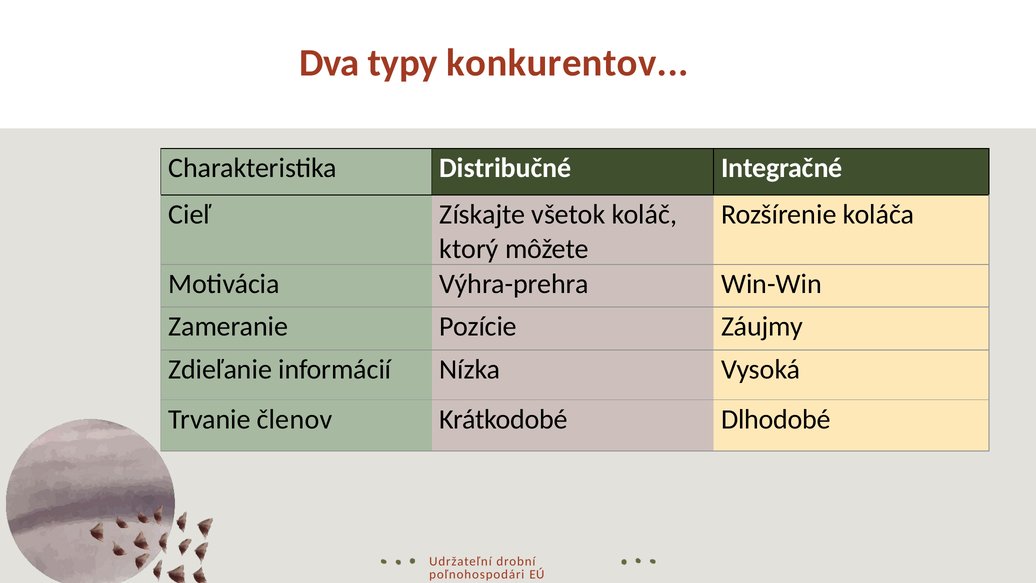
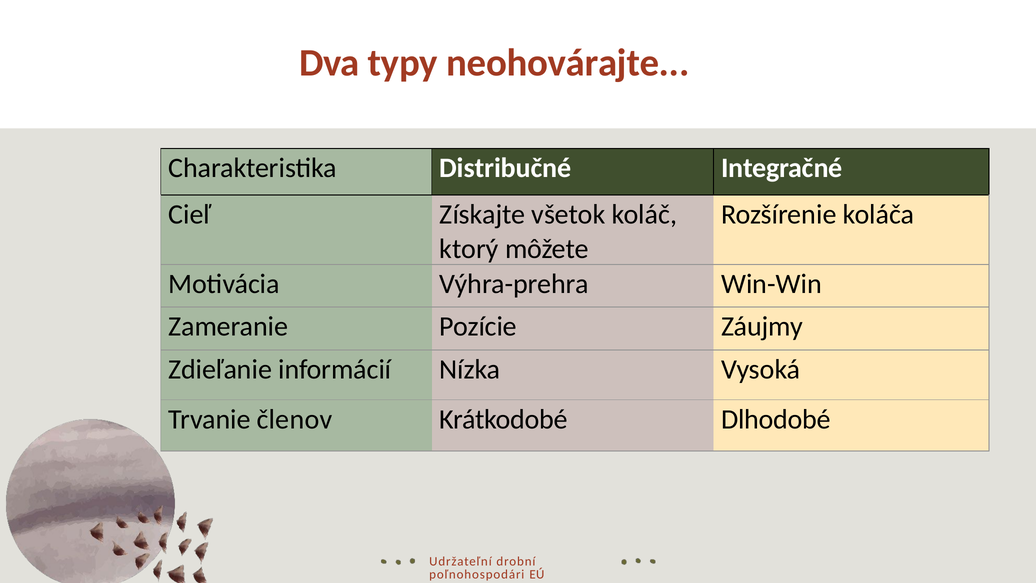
konkurentov: konkurentov -> neohovárajte
